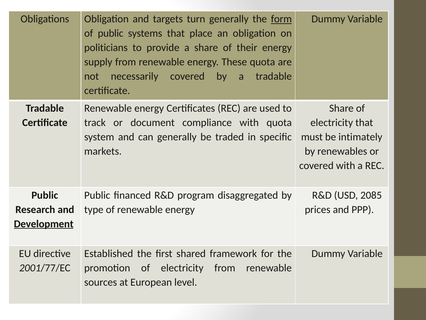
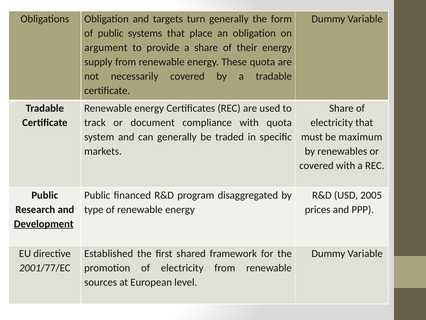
form underline: present -> none
politicians: politicians -> argument
intimately: intimately -> maximum
2085: 2085 -> 2005
